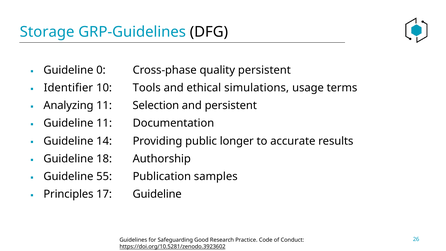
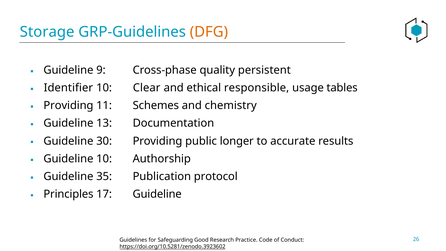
DFG colour: black -> orange
0: 0 -> 9
Tools: Tools -> Clear
simulations: simulations -> responsible
terms: terms -> tables
Analyzing at (68, 106): Analyzing -> Providing
Selection: Selection -> Schemes
and persistent: persistent -> chemistry
Guideline 11: 11 -> 13
14: 14 -> 30
Guideline 18: 18 -> 10
55: 55 -> 35
samples: samples -> protocol
